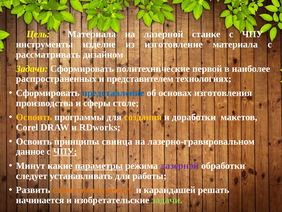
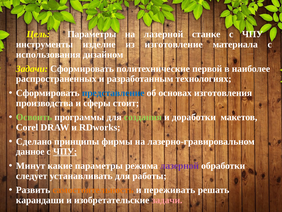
Цель Материала: Материала -> Параметры
рассматривать: рассматривать -> использования
представителем: представителем -> разработанным
столе: столе -> стоит
Освоить at (34, 117) colour: yellow -> light green
создания colour: yellow -> light green
Освоить at (34, 141): Освоить -> Сделано
свинца: свинца -> фирмы
параметры at (99, 165) underline: present -> none
карандашей: карандашей -> переживать
начинается: начинается -> карандаши
задачи at (167, 200) colour: light green -> pink
